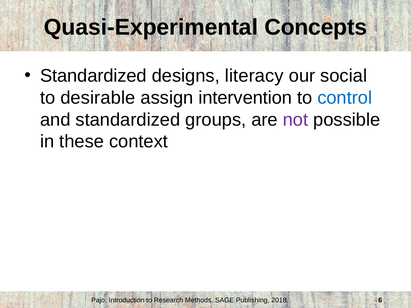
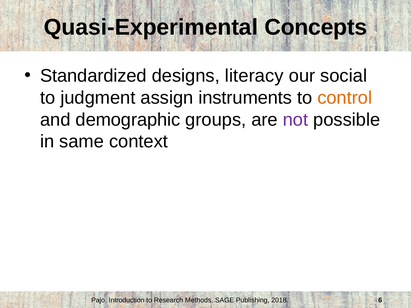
desirable: desirable -> judgment
intervention: intervention -> instruments
control colour: blue -> orange
and standardized: standardized -> demographic
these: these -> same
